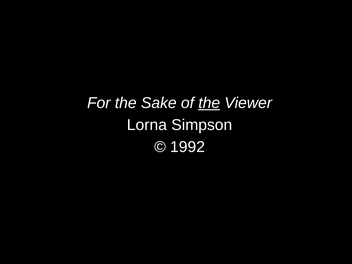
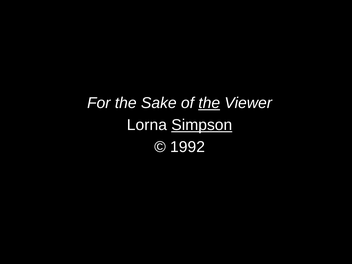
Simpson underline: none -> present
